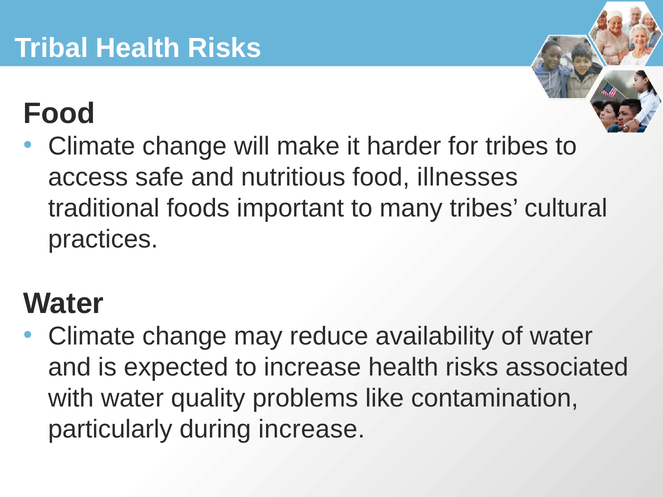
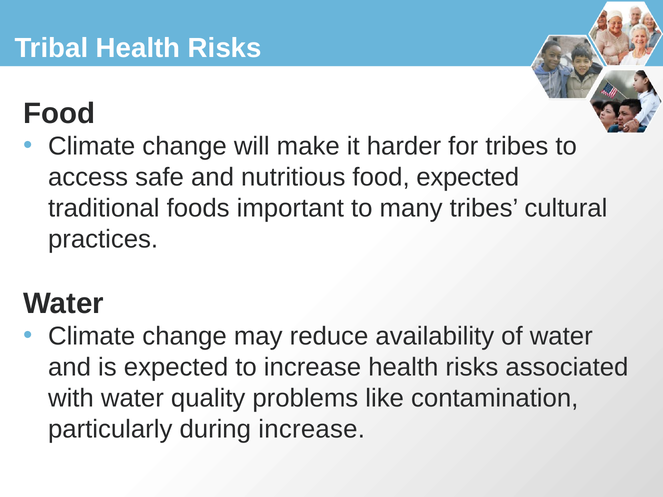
food illnesses: illnesses -> expected
